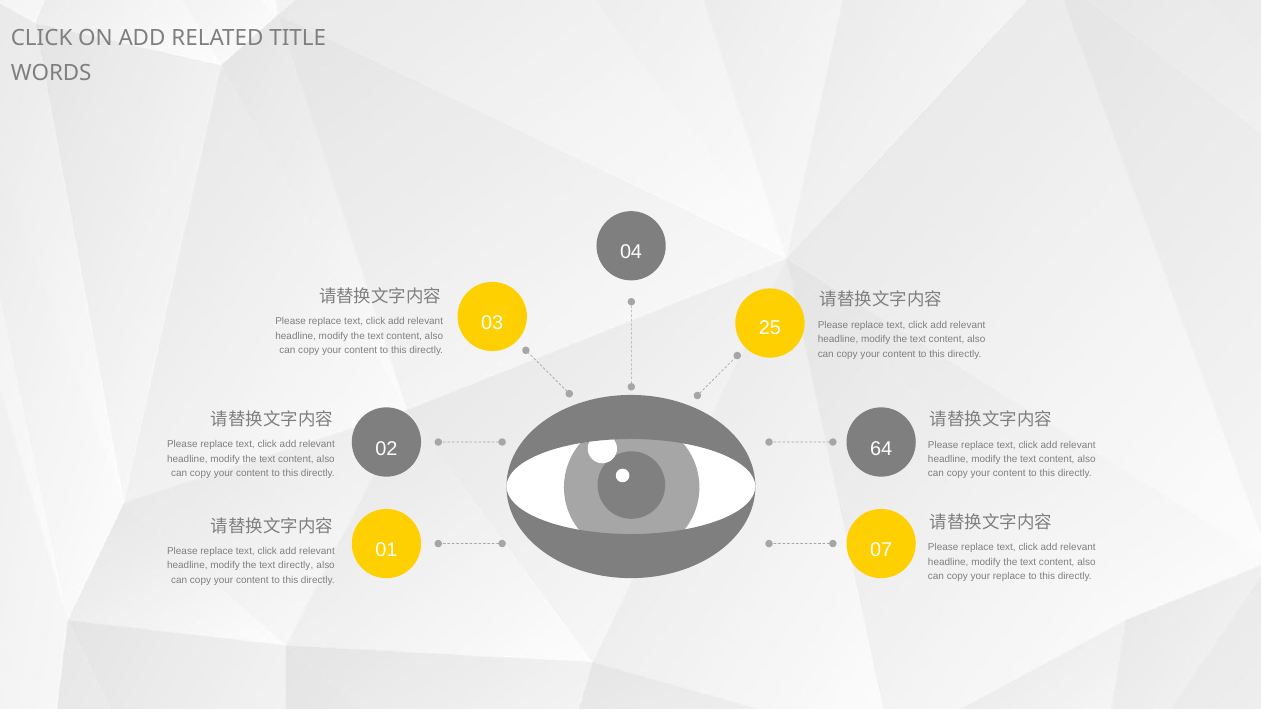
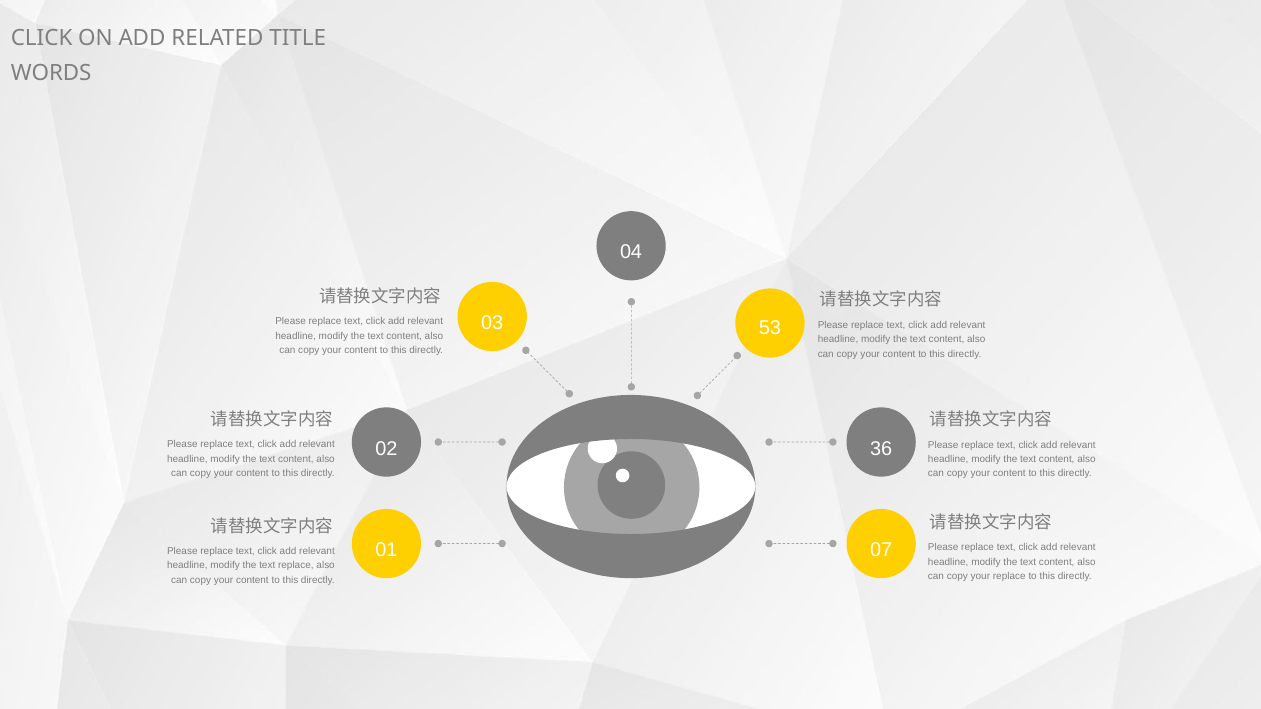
25: 25 -> 53
64: 64 -> 36
text directly: directly -> replace
